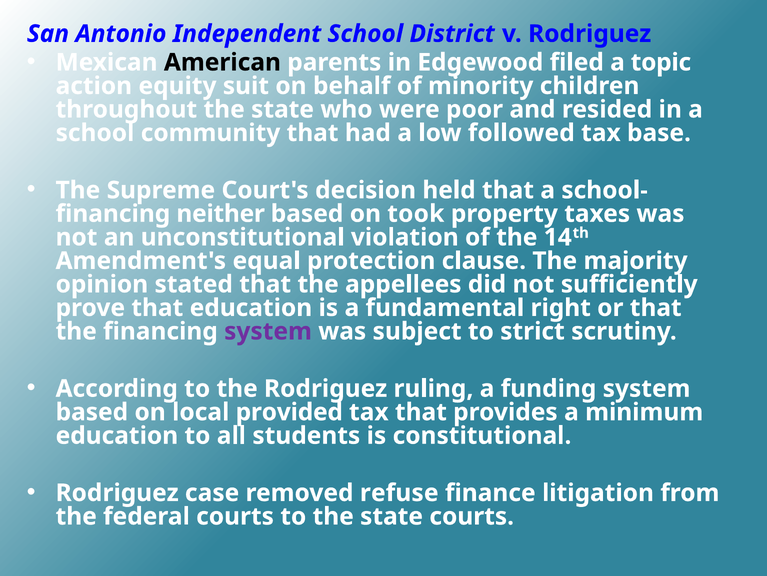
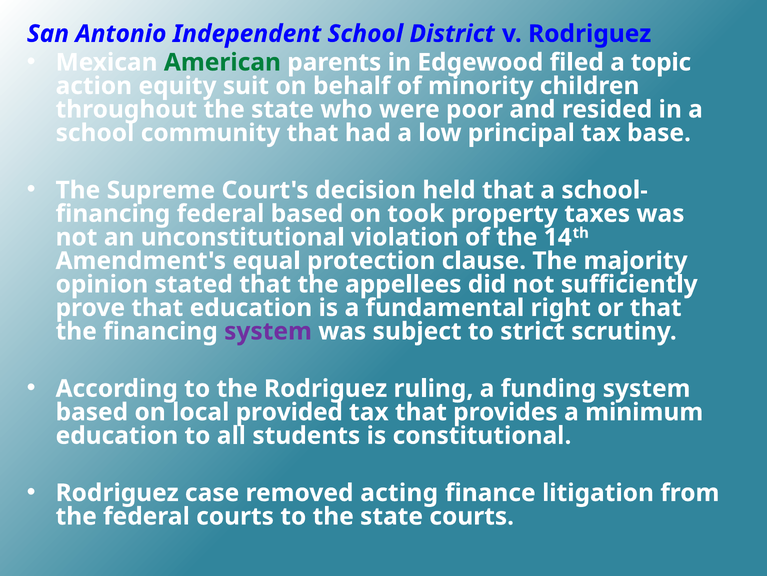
American colour: black -> green
followed: followed -> principal
financing neither: neither -> federal
refuse: refuse -> acting
